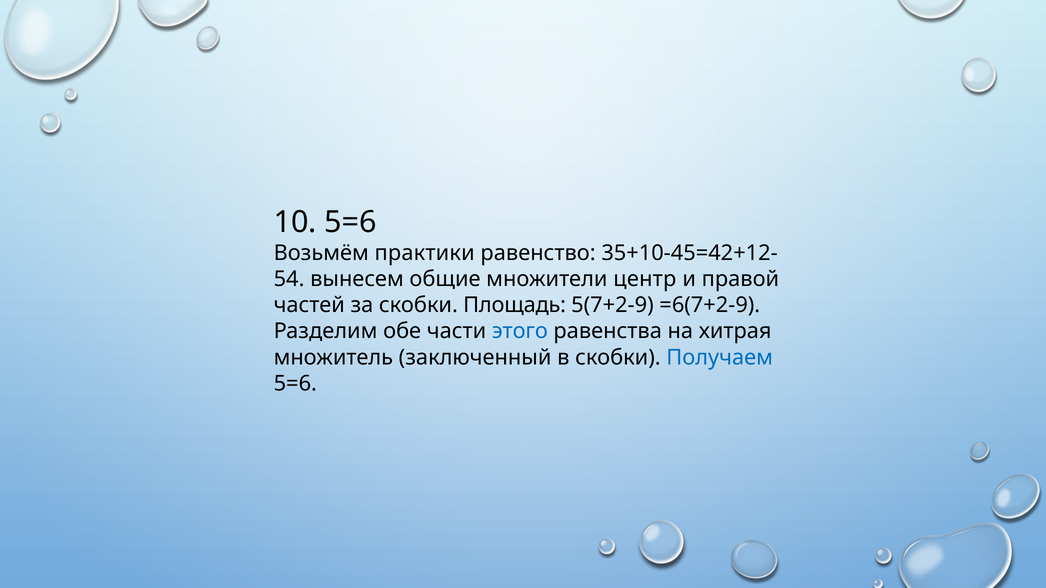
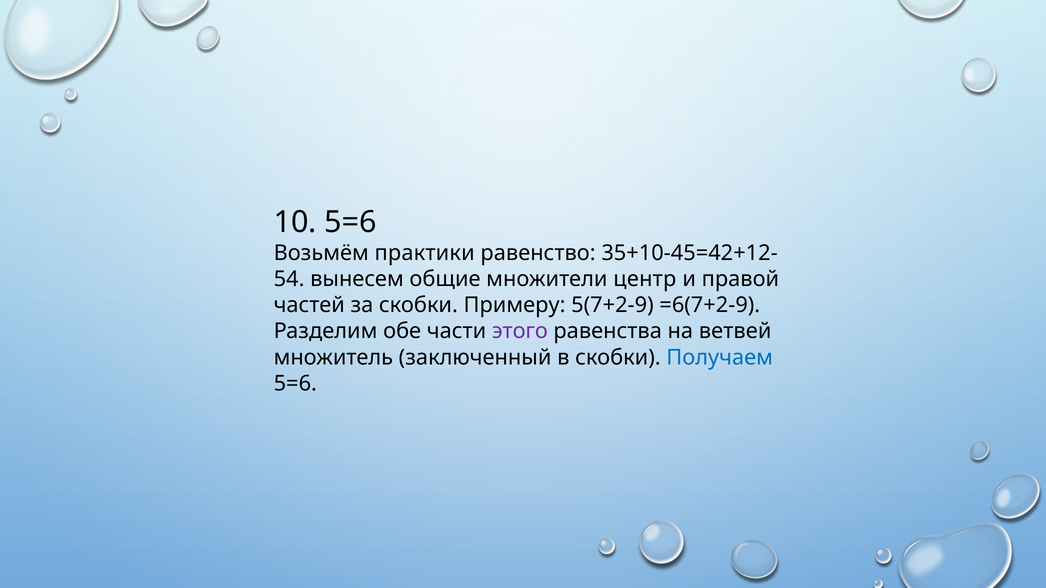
Площадь: Площадь -> Примеру
этого colour: blue -> purple
хитрая: хитрая -> ветвей
